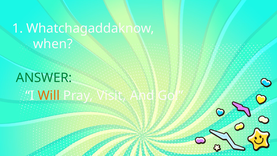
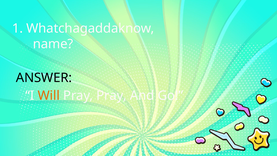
when: when -> name
ANSWER colour: green -> black
Pray Visit: Visit -> Pray
